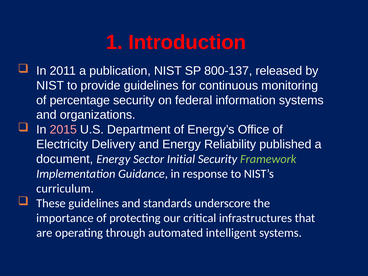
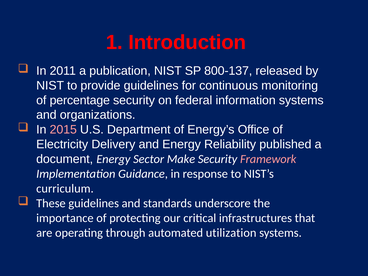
Initial: Initial -> Make
Framework colour: light green -> pink
intelligent: intelligent -> utilization
